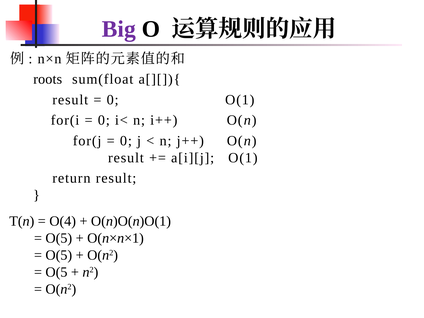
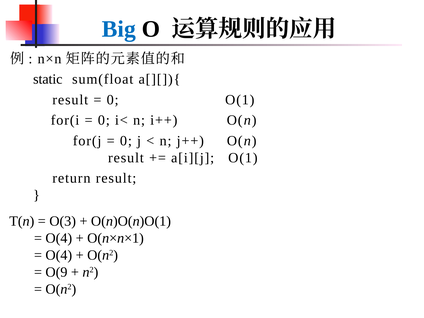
Big colour: purple -> blue
roots: roots -> static
O(4: O(4 -> O(3
O(5 at (59, 238): O(5 -> O(4
O(5 at (59, 255): O(5 -> O(4
O(5 at (56, 272): O(5 -> O(9
